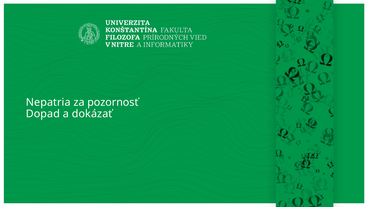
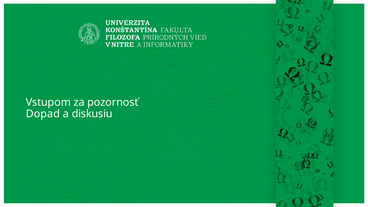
Nepatria: Nepatria -> Vstupom
dokázať: dokázať -> diskusiu
